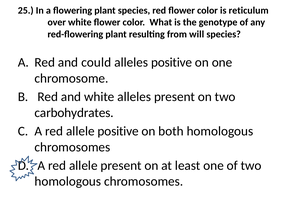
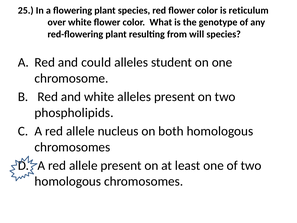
alleles positive: positive -> student
carbohydrates: carbohydrates -> phospholipids
allele positive: positive -> nucleus
